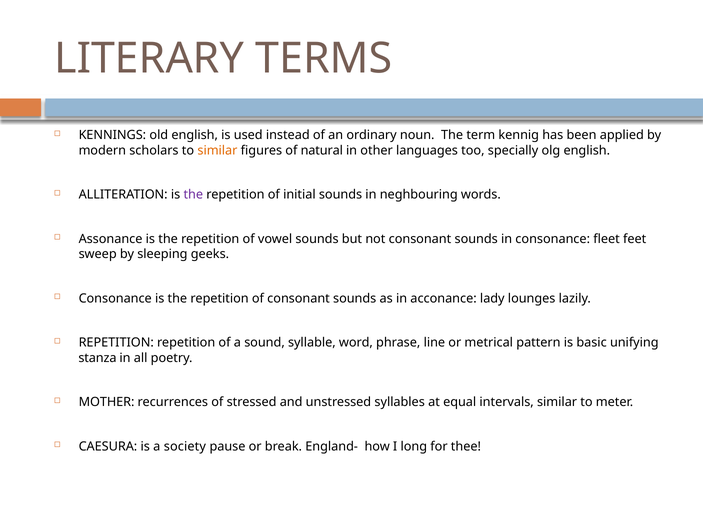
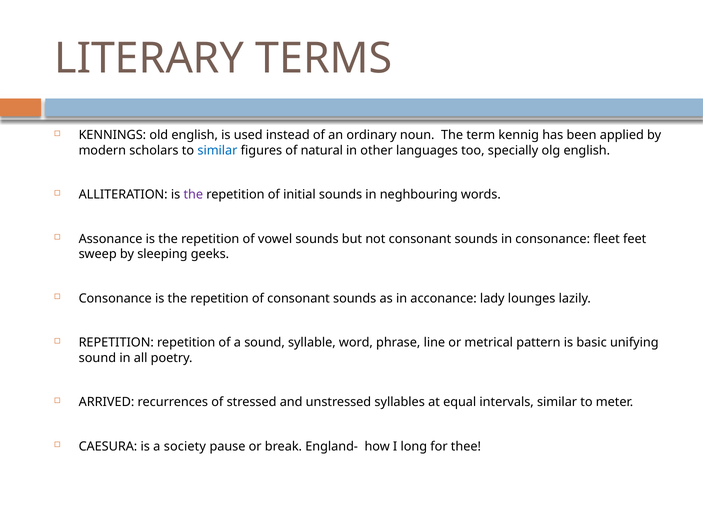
similar at (217, 150) colour: orange -> blue
stanza at (97, 357): stanza -> sound
MOTHER: MOTHER -> ARRIVED
